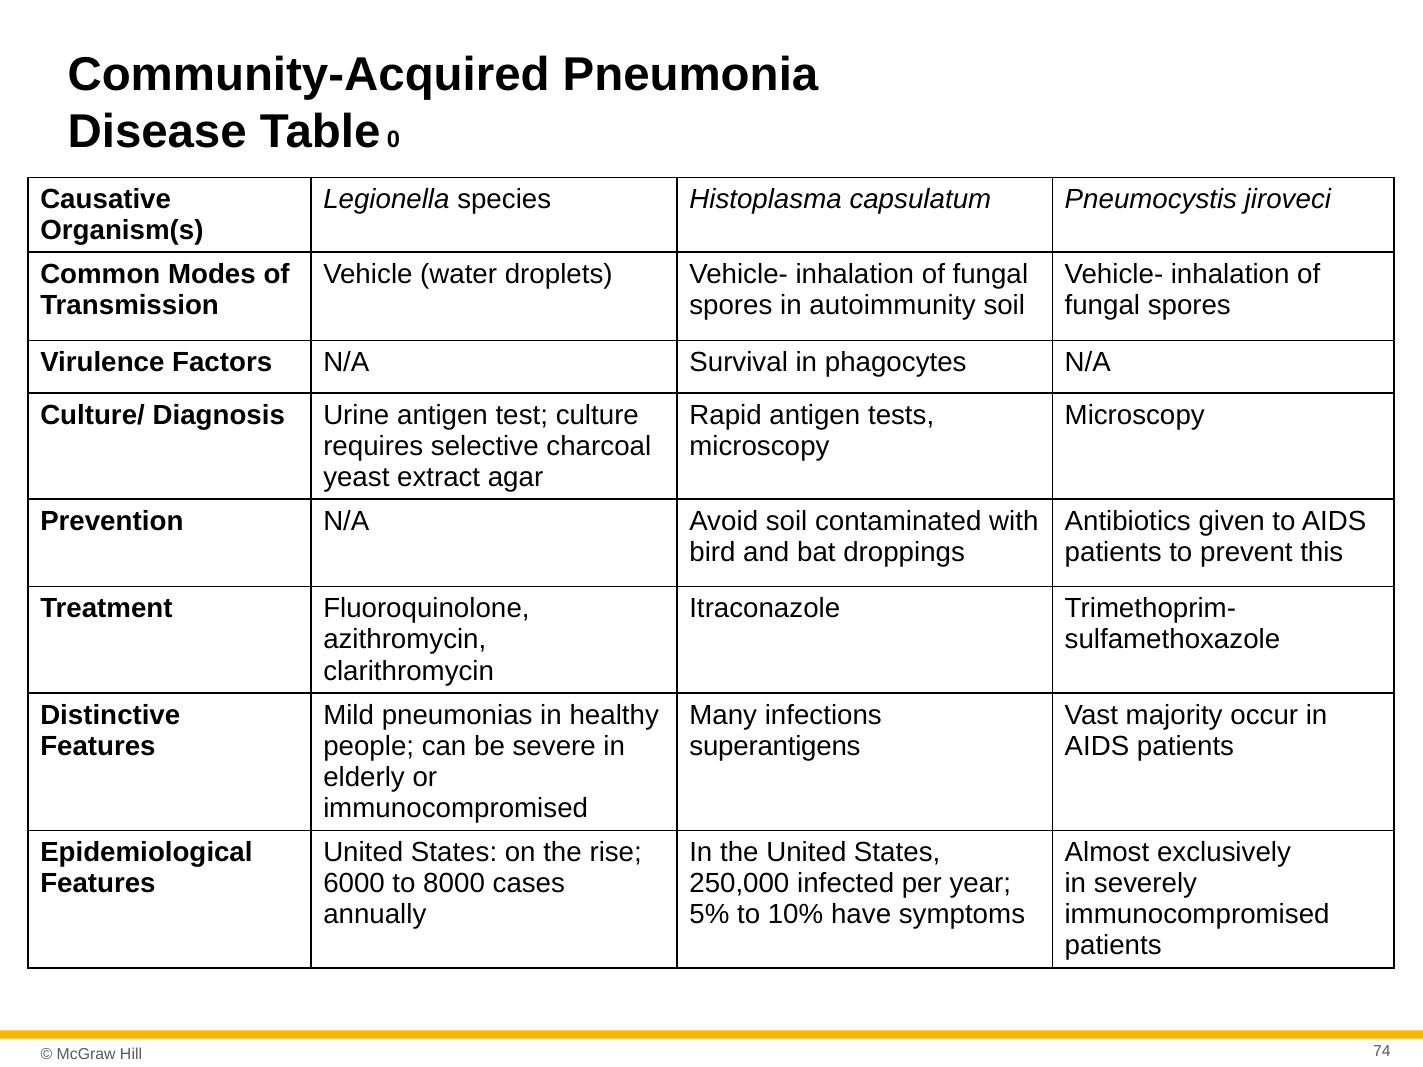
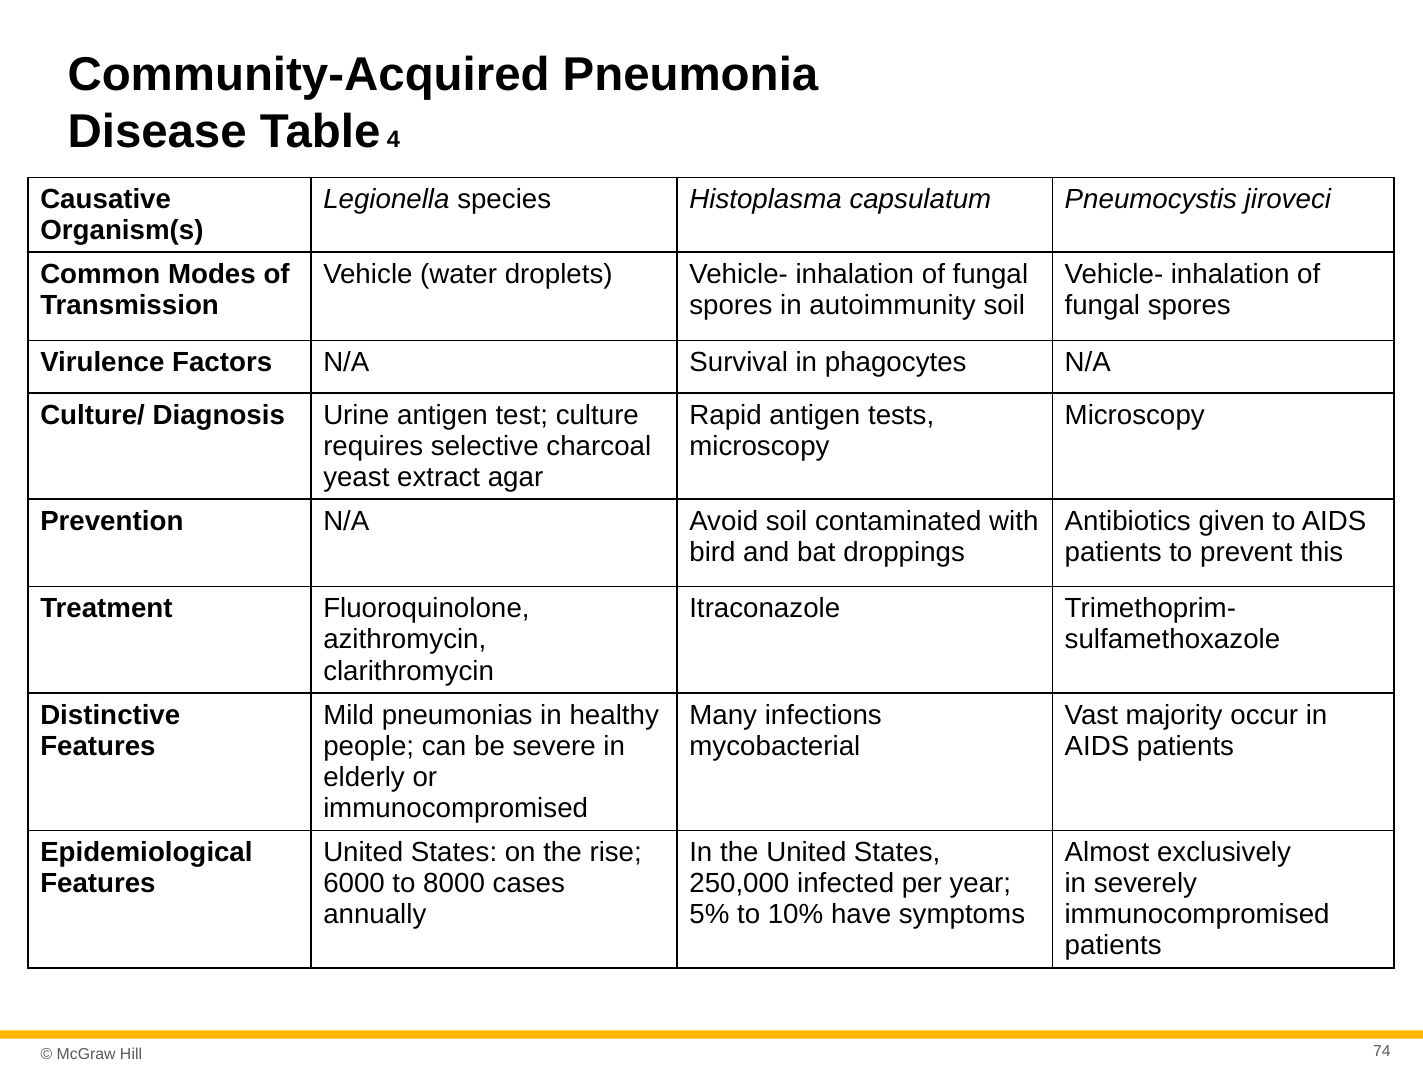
0: 0 -> 4
superantigens: superantigens -> mycobacterial
